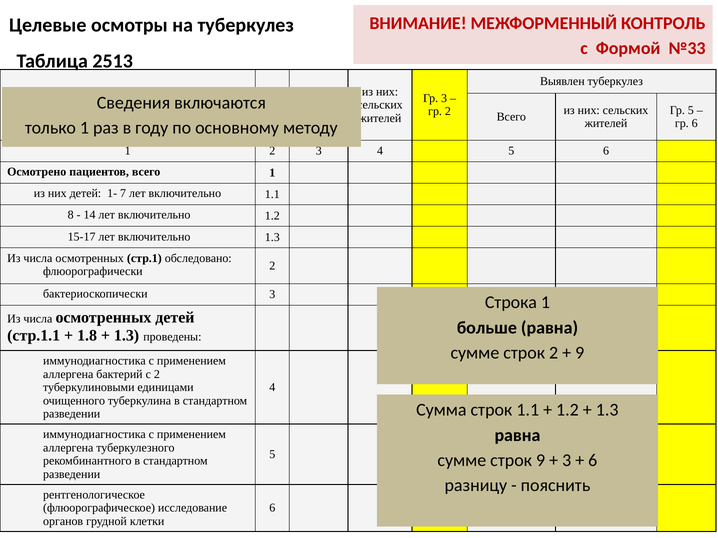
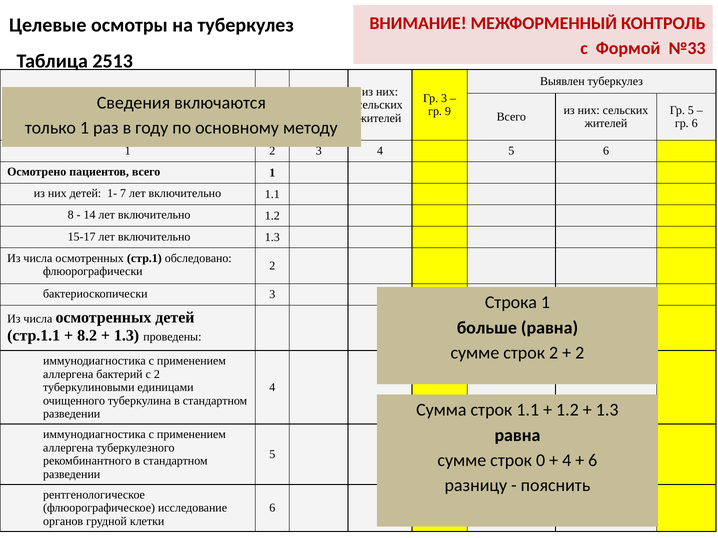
гр 2: 2 -> 9
1.8: 1.8 -> 8.2
9 at (580, 353): 9 -> 2
строк 9: 9 -> 0
3 at (567, 461): 3 -> 4
